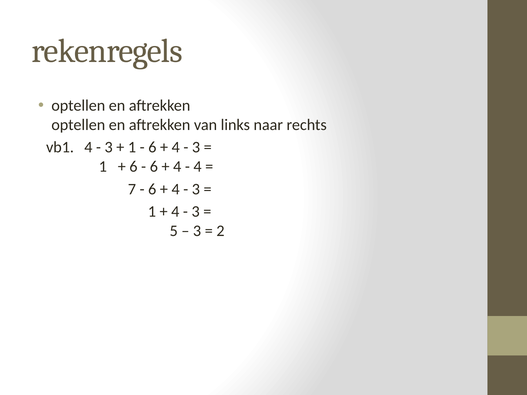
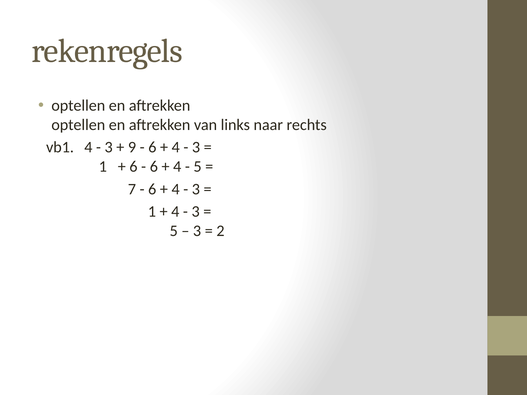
1 at (132, 147): 1 -> 9
4 at (198, 167): 4 -> 5
